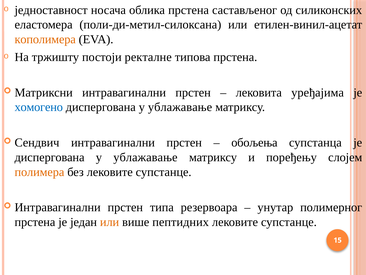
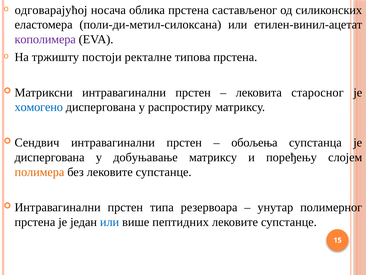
једноставност: једноставност -> одговарајућој
кополимера colour: orange -> purple
уређајима: уређајима -> старосног
ублажавање at (180, 107): ублажавање -> распростиру
ублажавање at (145, 157): ублажавање -> добуњавање
или at (110, 222) colour: orange -> blue
